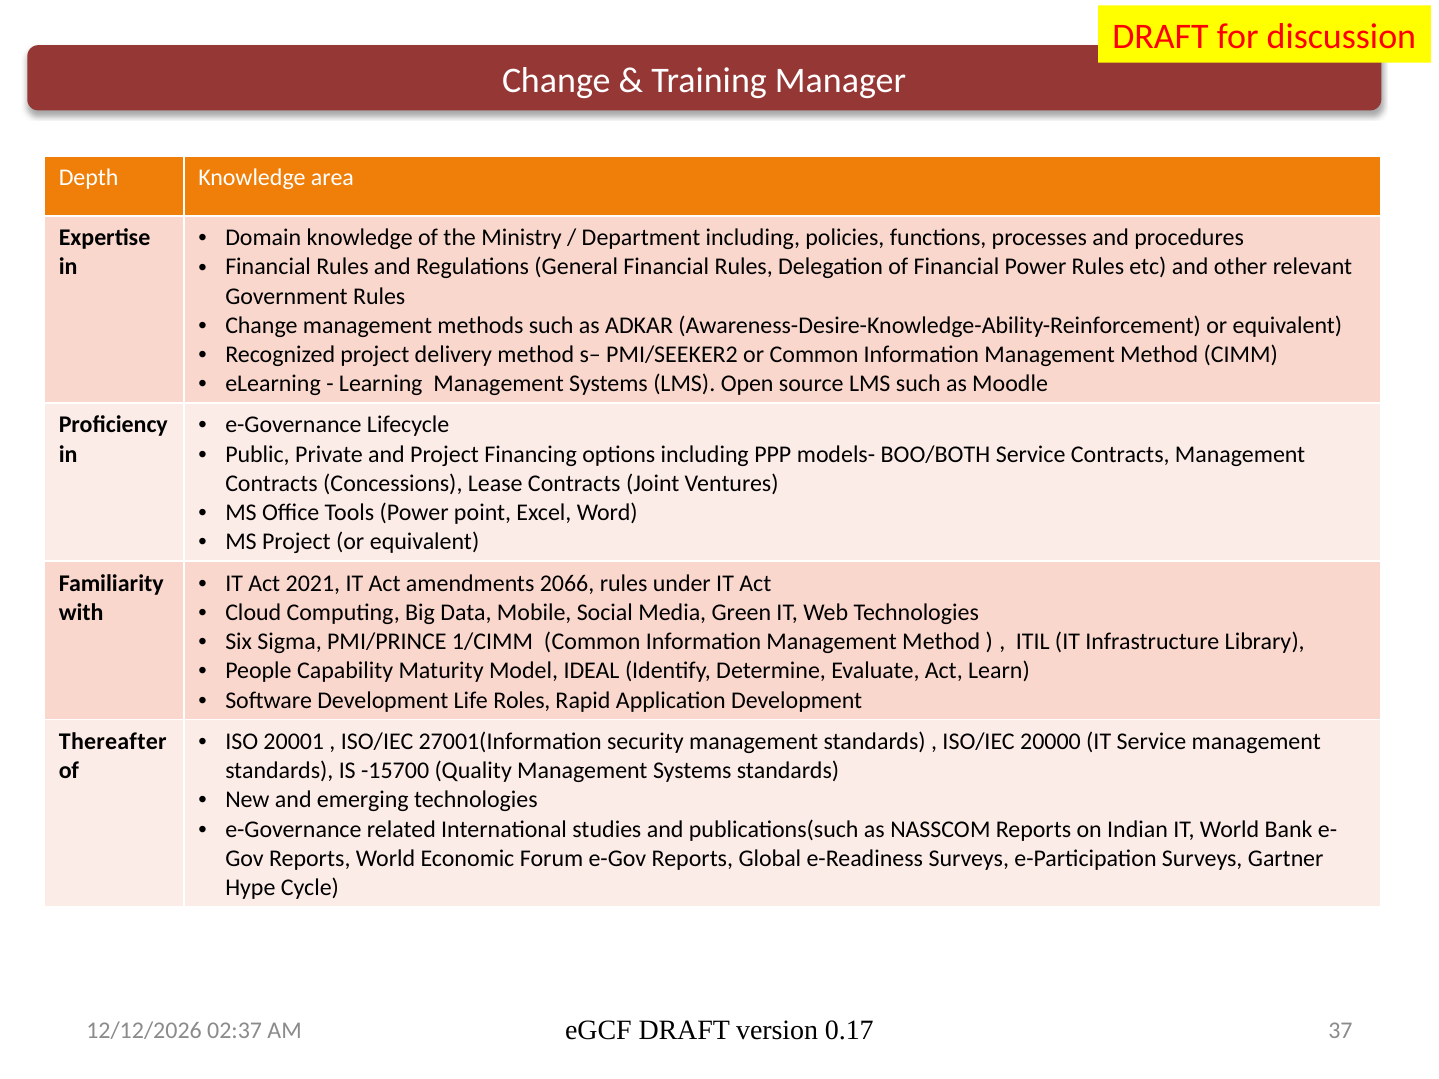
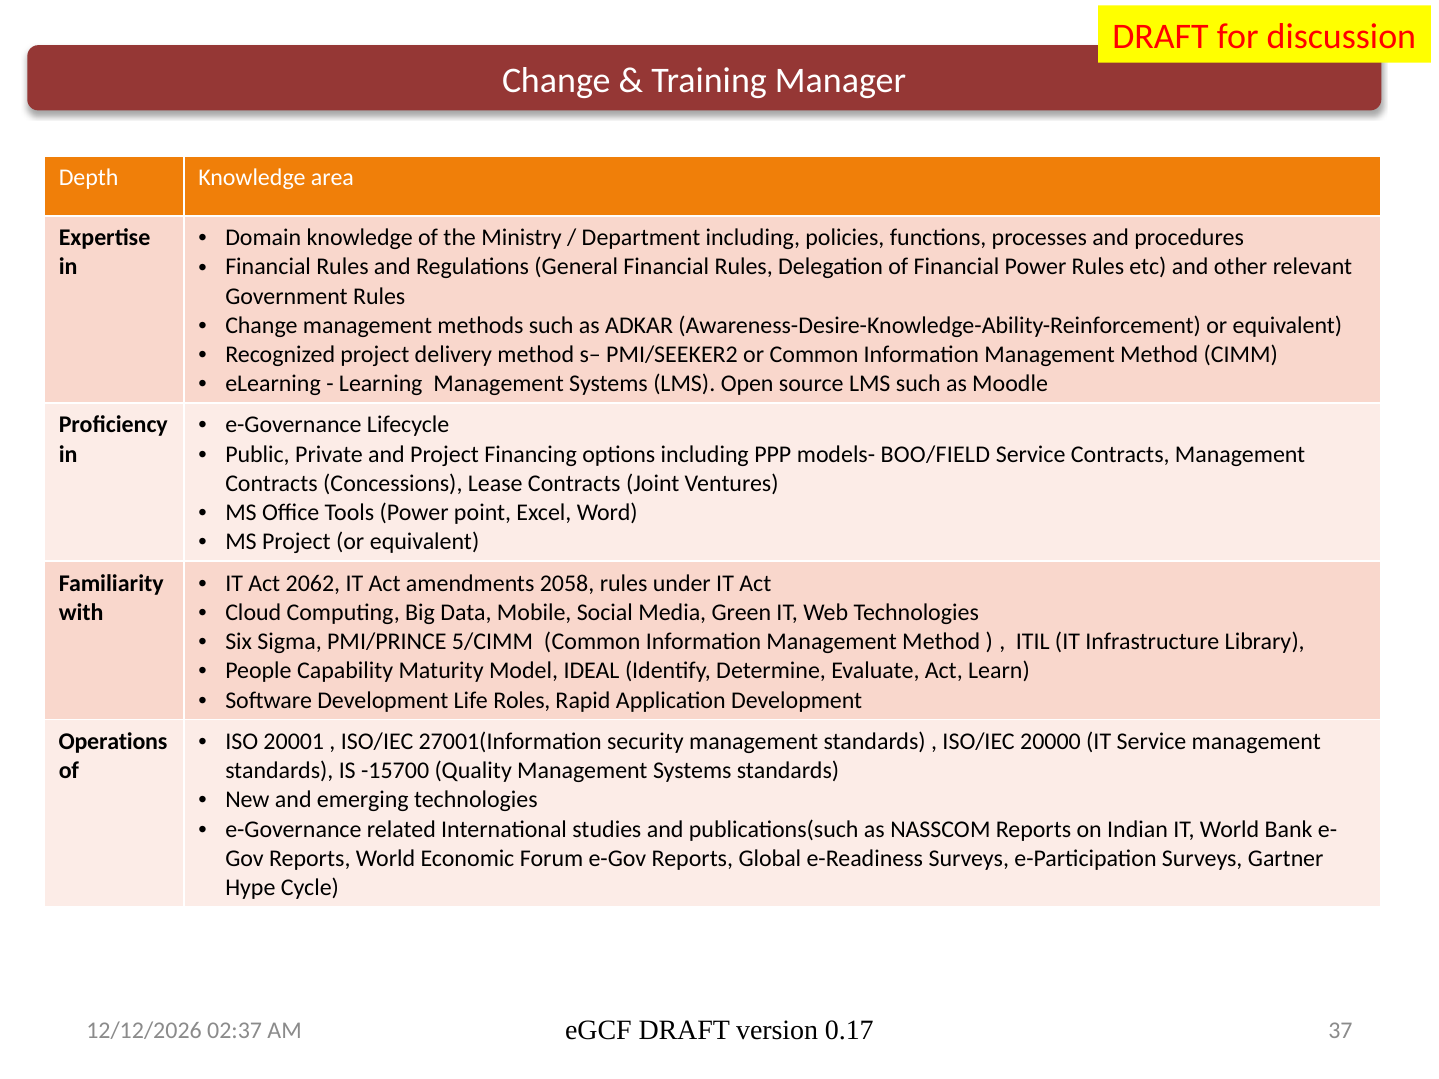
BOO/BOTH: BOO/BOTH -> BOO/FIELD
2021: 2021 -> 2062
2066: 2066 -> 2058
1/CIMM: 1/CIMM -> 5/CIMM
Thereafter: Thereafter -> Operations
